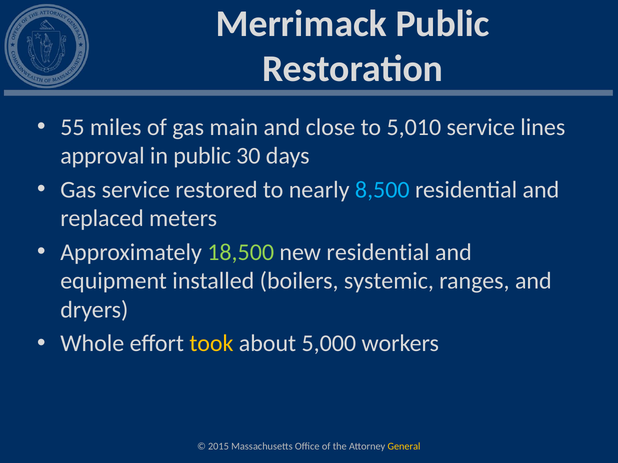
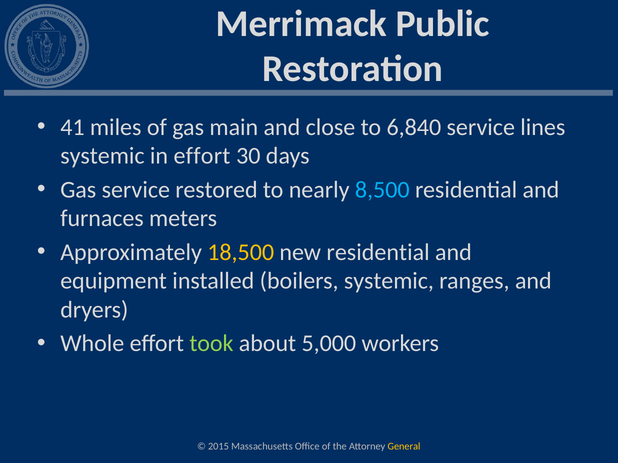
55: 55 -> 41
5,010: 5,010 -> 6,840
approval at (102, 156): approval -> systemic
in public: public -> effort
replaced: replaced -> furnaces
18,500 colour: light green -> yellow
took colour: yellow -> light green
